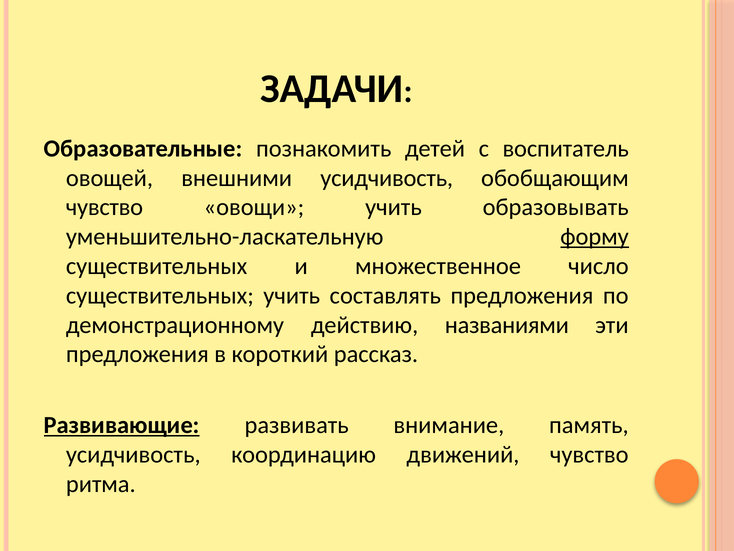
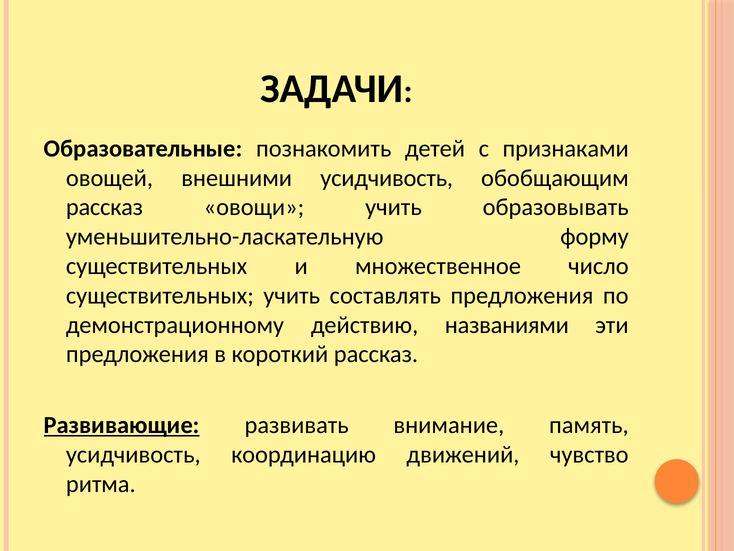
воспитатель: воспитатель -> признаками
чувство at (104, 207): чувство -> рассказ
форму underline: present -> none
